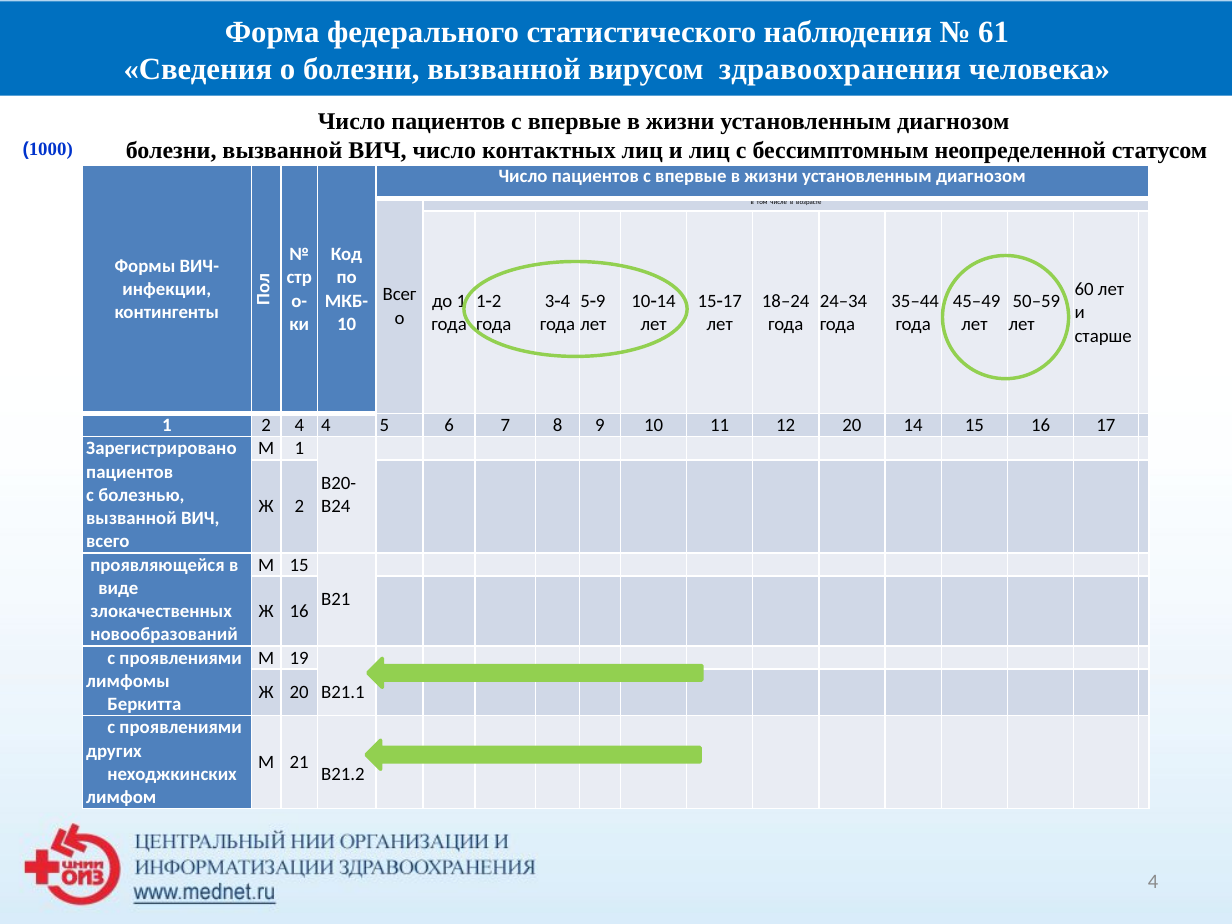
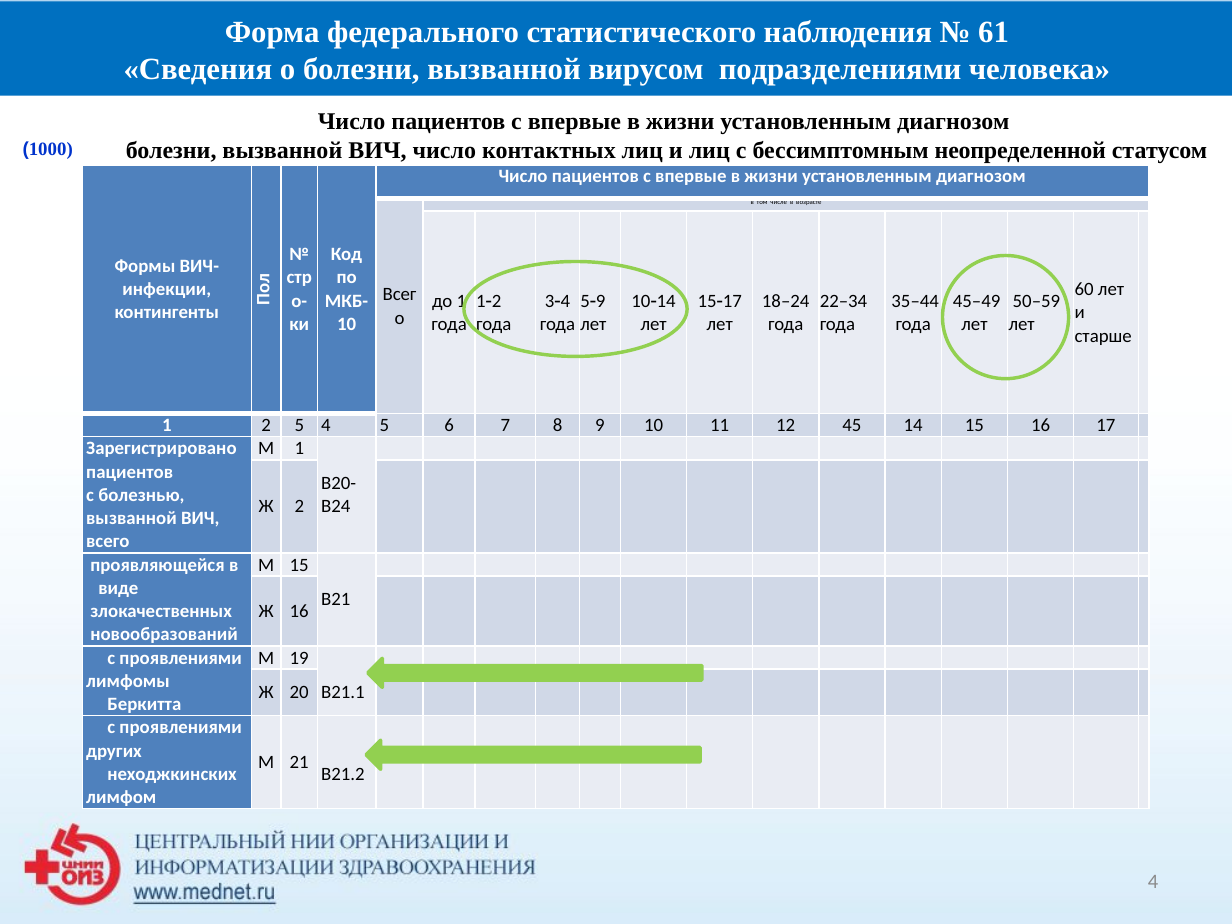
здравоохранения: здравоохранения -> подразделениями
24–34: 24–34 -> 22–34
2 4: 4 -> 5
12 20: 20 -> 45
